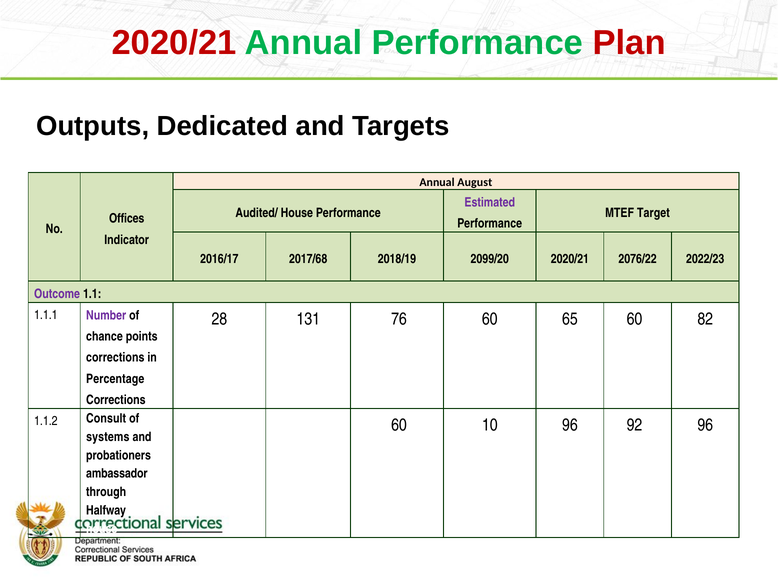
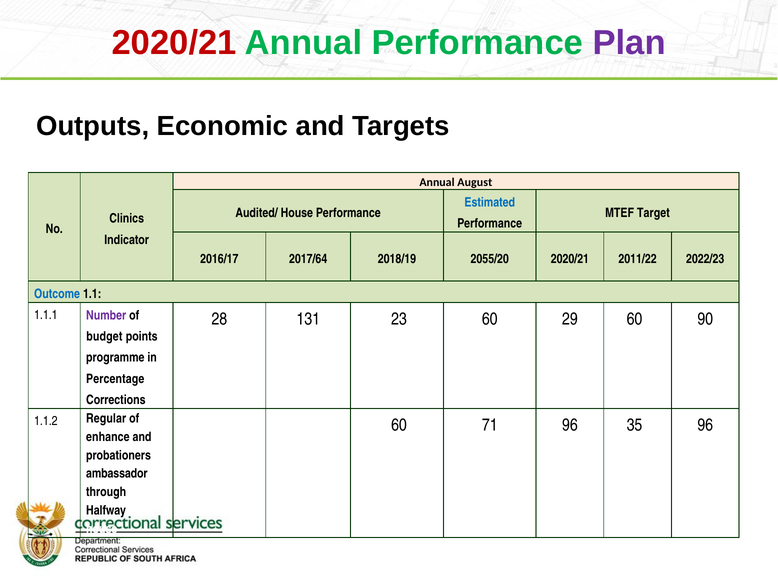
Plan colour: red -> purple
Dedicated: Dedicated -> Economic
Estimated colour: purple -> blue
Offices: Offices -> Clinics
2017/68: 2017/68 -> 2017/64
2099/20: 2099/20 -> 2055/20
2076/22: 2076/22 -> 2011/22
Outcome colour: purple -> blue
76: 76 -> 23
65: 65 -> 29
82: 82 -> 90
chance: chance -> budget
corrections at (115, 357): corrections -> programme
Consult: Consult -> Regular
10: 10 -> 71
92: 92 -> 35
systems: systems -> enhance
